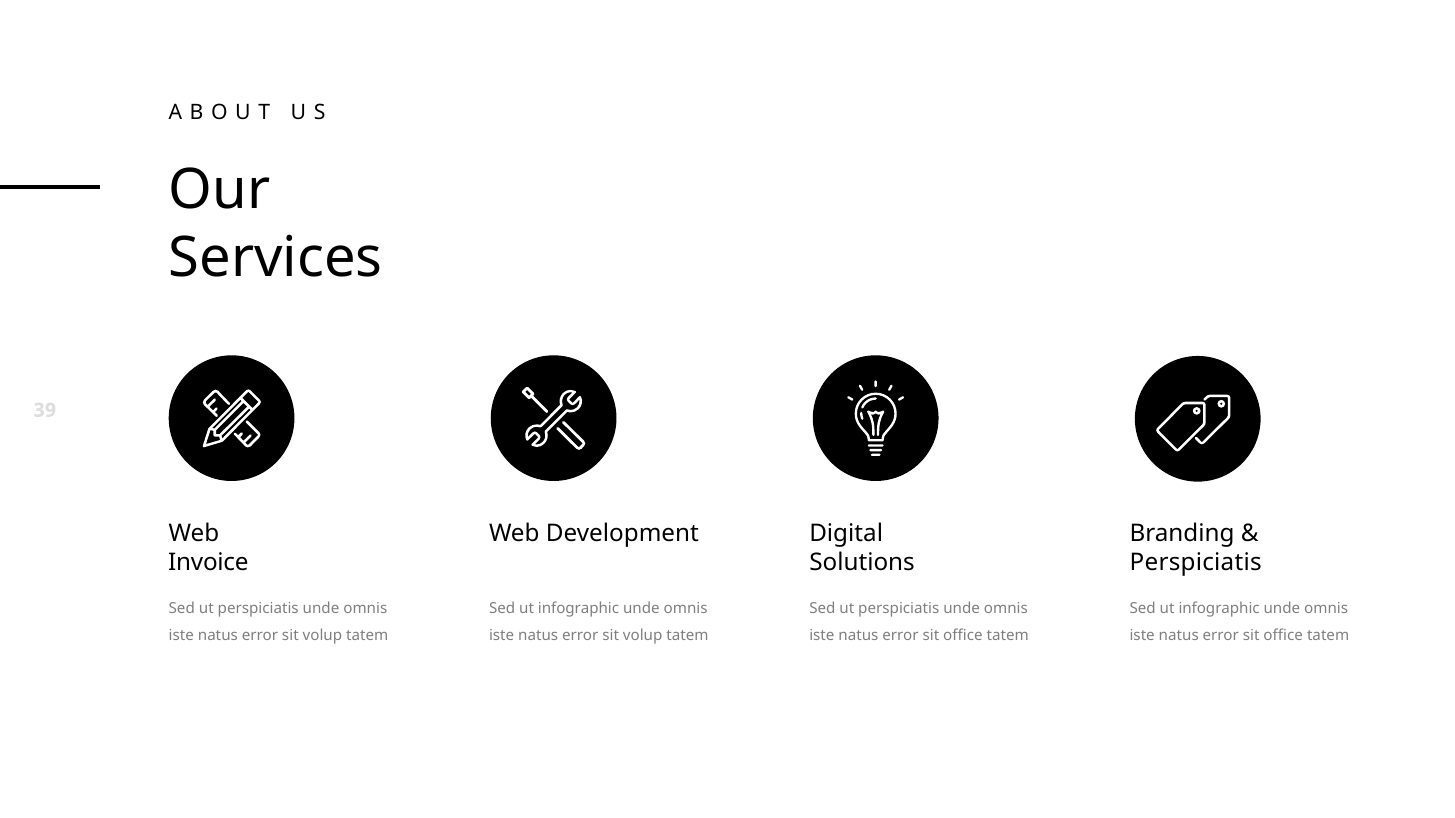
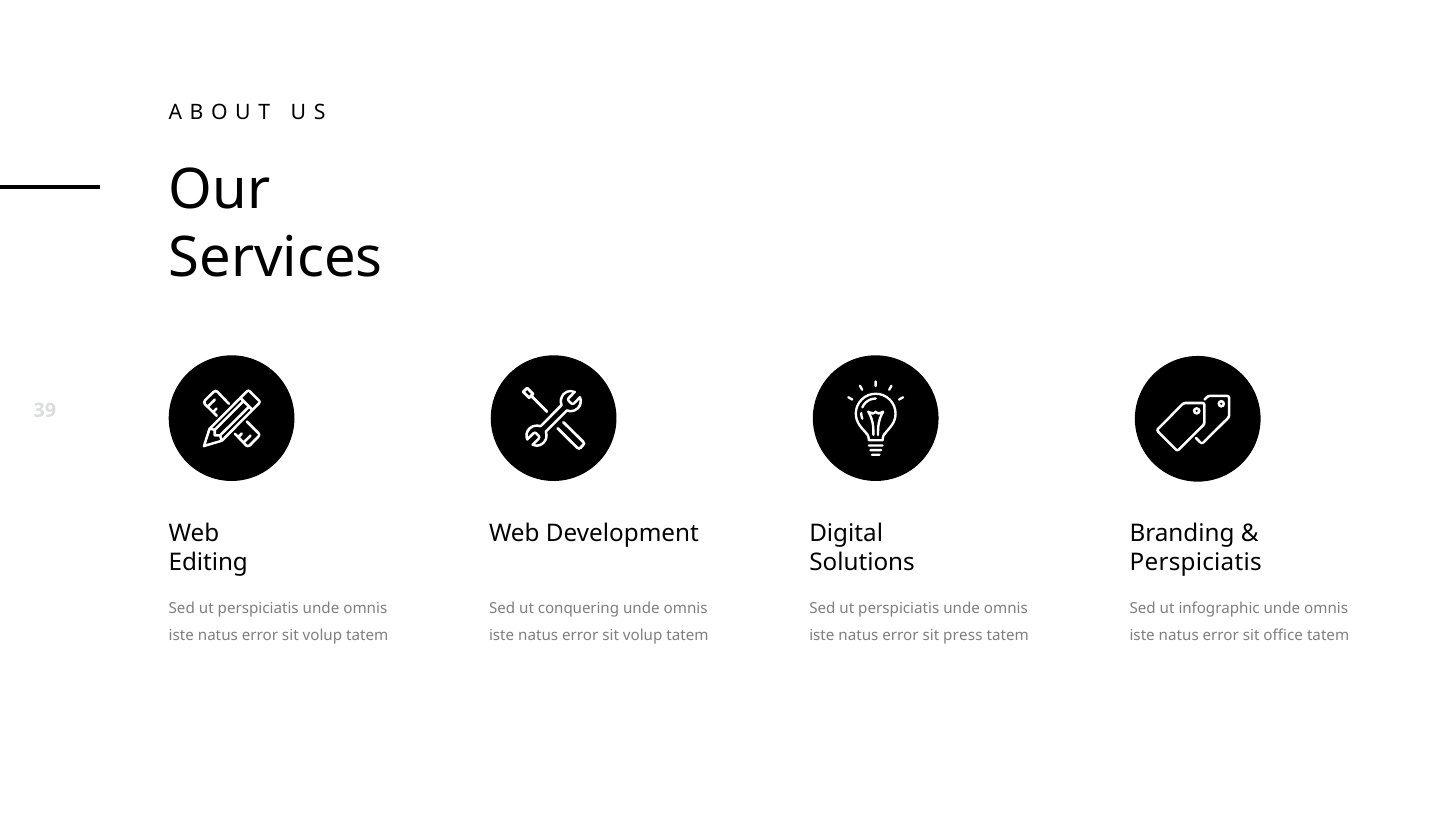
Invoice: Invoice -> Editing
infographic at (579, 609): infographic -> conquering
office at (963, 636): office -> press
